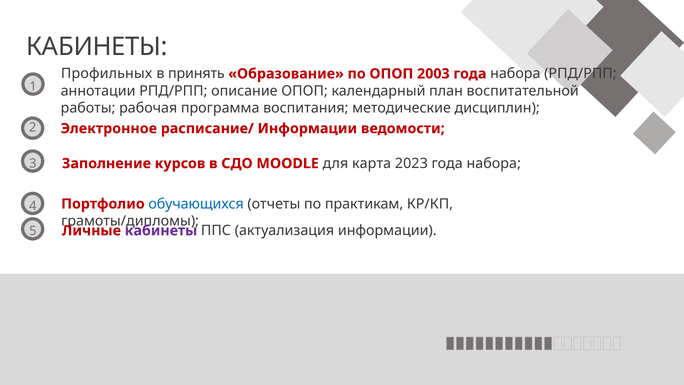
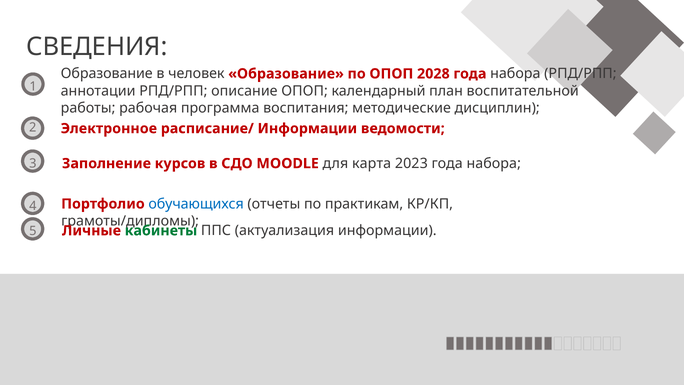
КАБИНЕТЫ at (97, 47): КАБИНЕТЫ -> СВЕДЕНИЯ
Профильных at (107, 74): Профильных -> Образование
принять: принять -> человек
2003: 2003 -> 2028
кабинеты at (161, 231) colour: purple -> green
